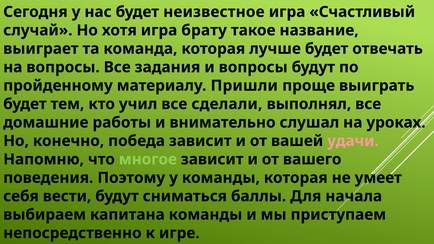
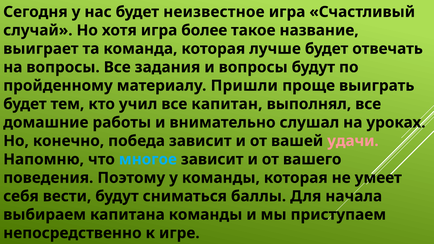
брату: брату -> более
сделали: сделали -> капитан
многое colour: light green -> light blue
